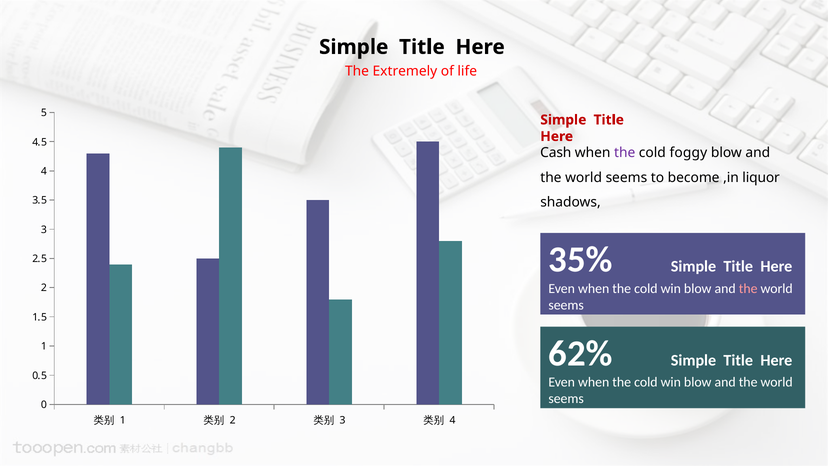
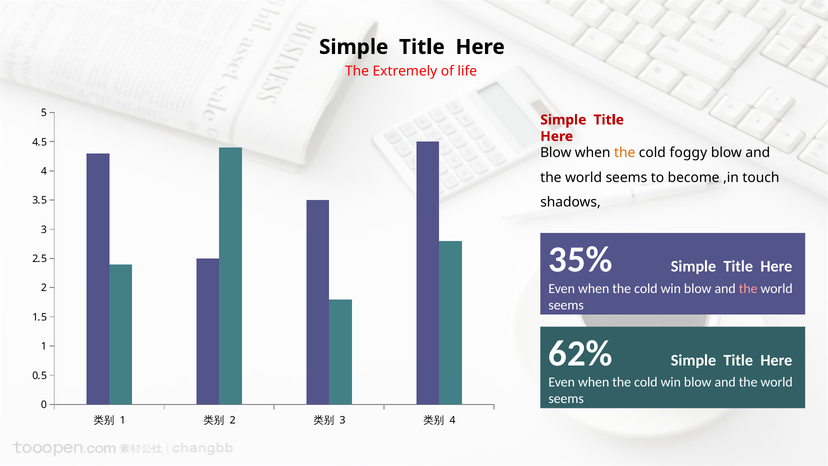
Cash at (556, 153): Cash -> Blow
the at (625, 153) colour: purple -> orange
liquor: liquor -> touch
